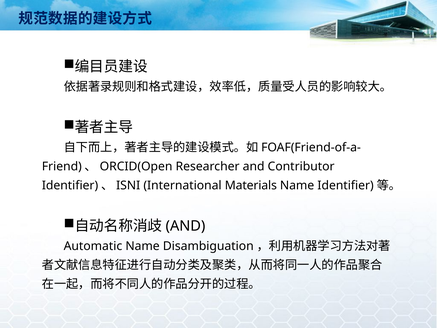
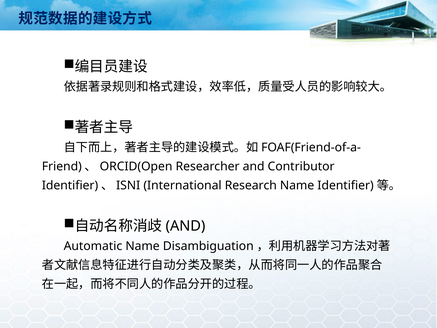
Materials: Materials -> Research
